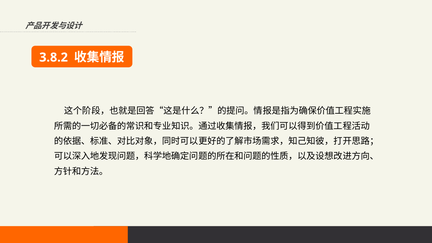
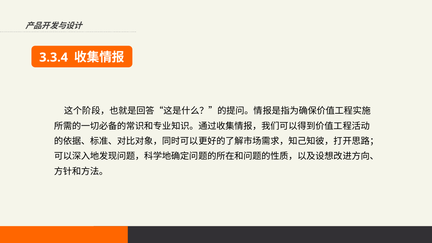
3.8.2: 3.8.2 -> 3.3.4
